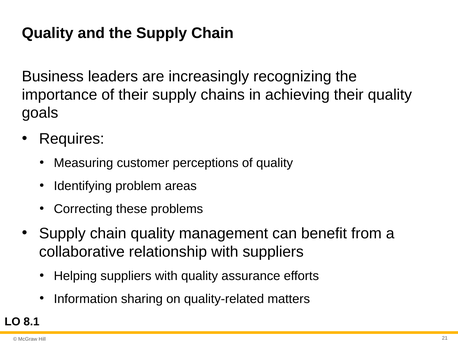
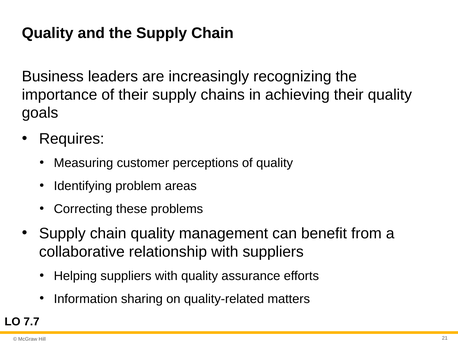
8.1: 8.1 -> 7.7
